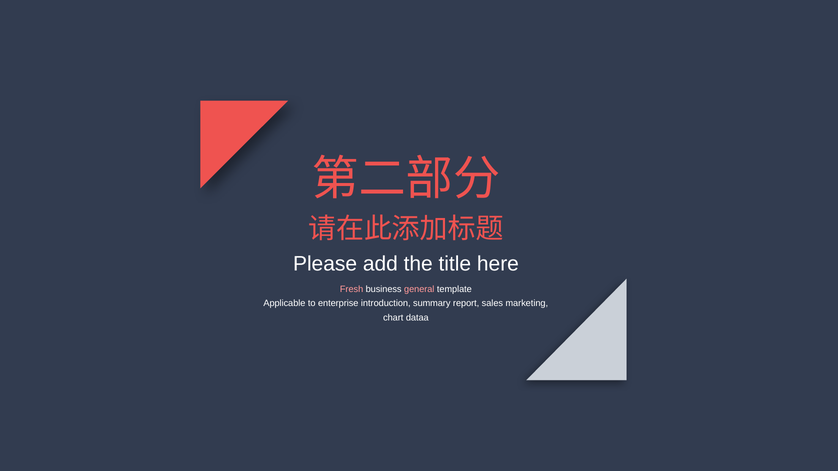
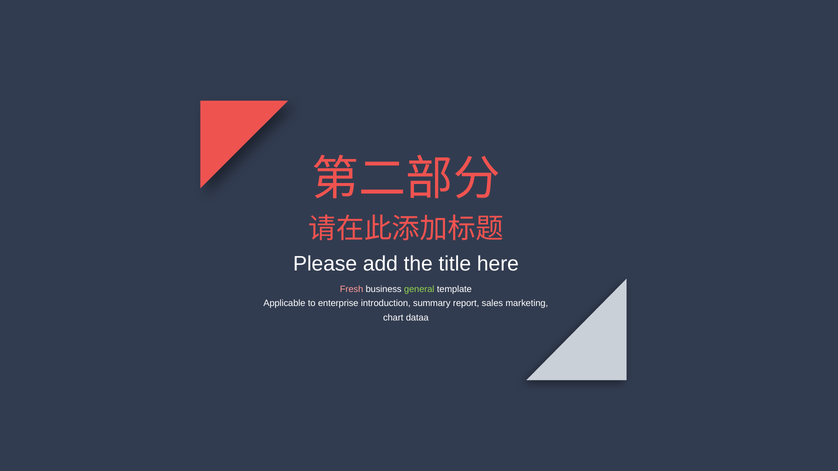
general colour: pink -> light green
